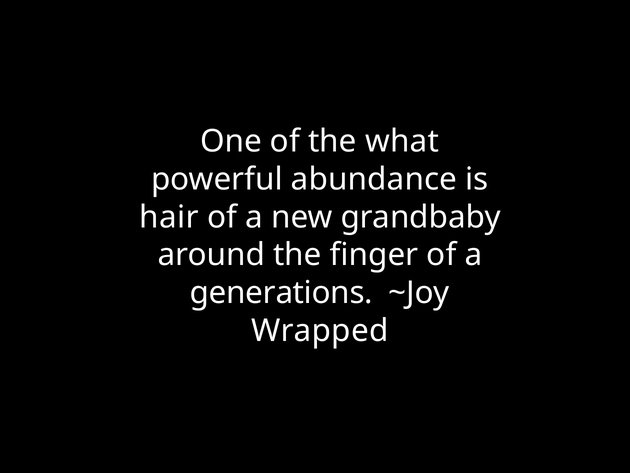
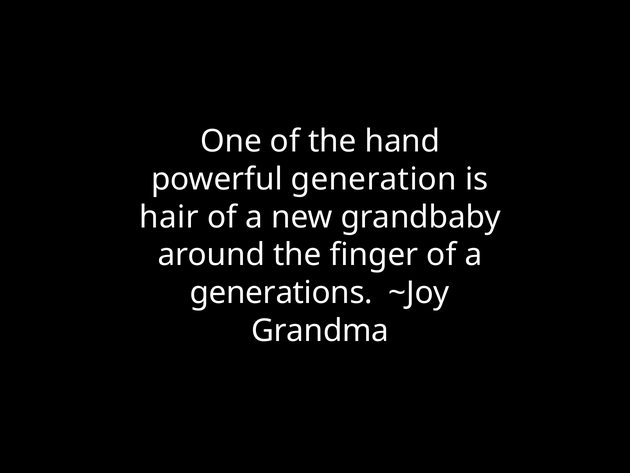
what: what -> hand
abundance: abundance -> generation
Wrapped: Wrapped -> Grandma
